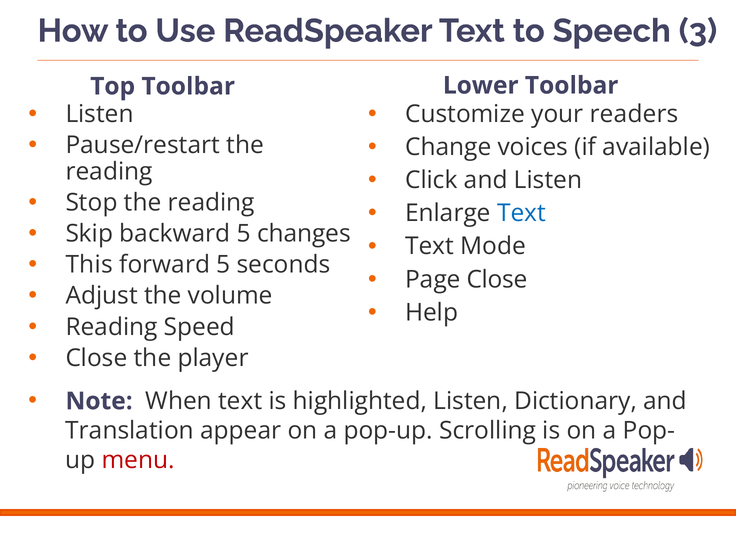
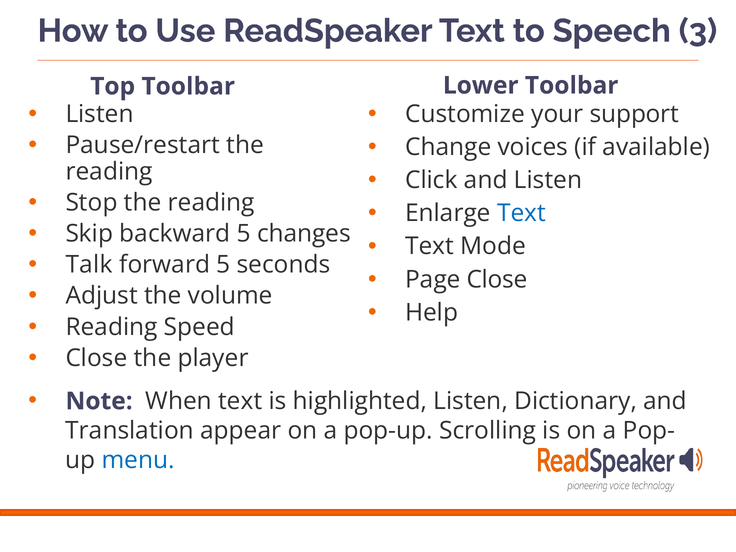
readers: readers -> support
This: This -> Talk
menu colour: red -> blue
